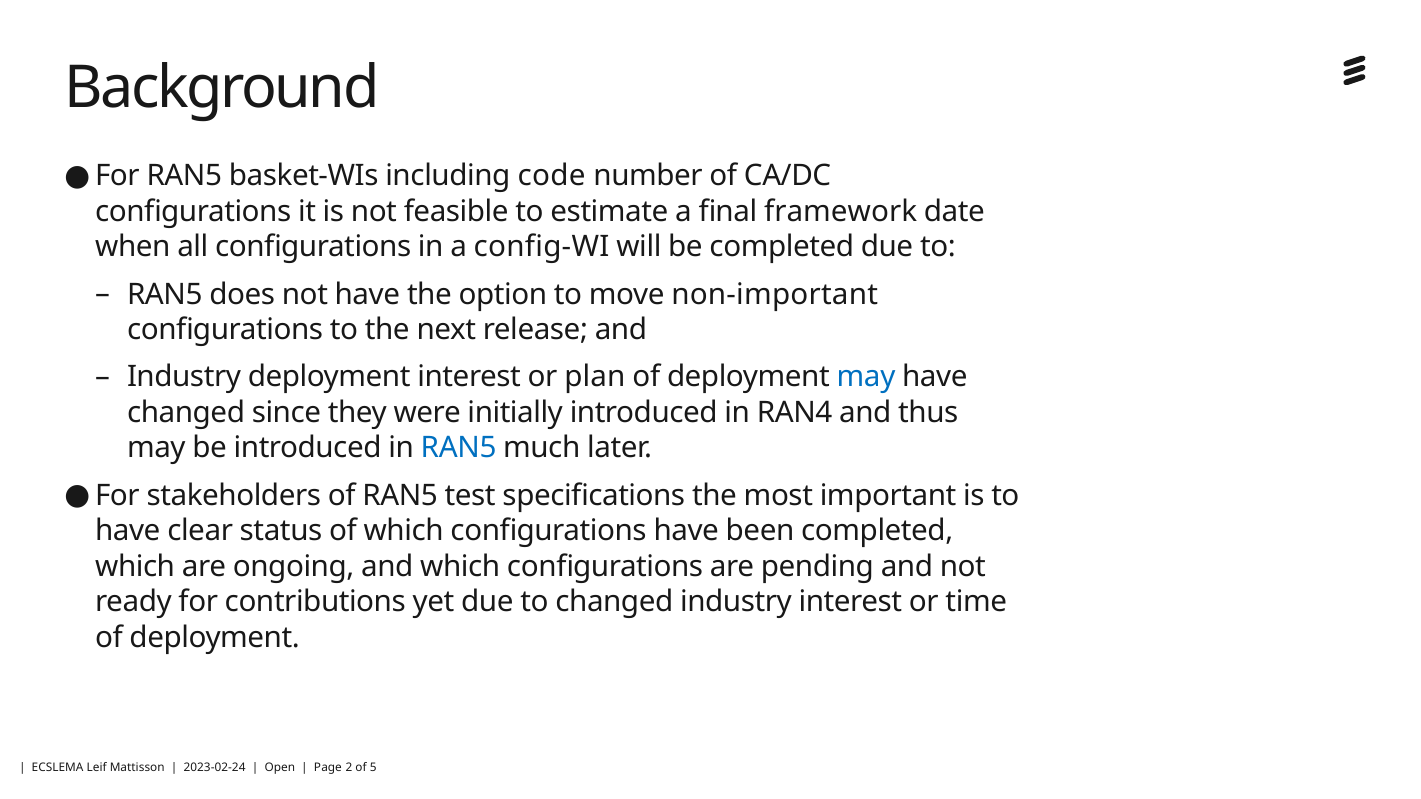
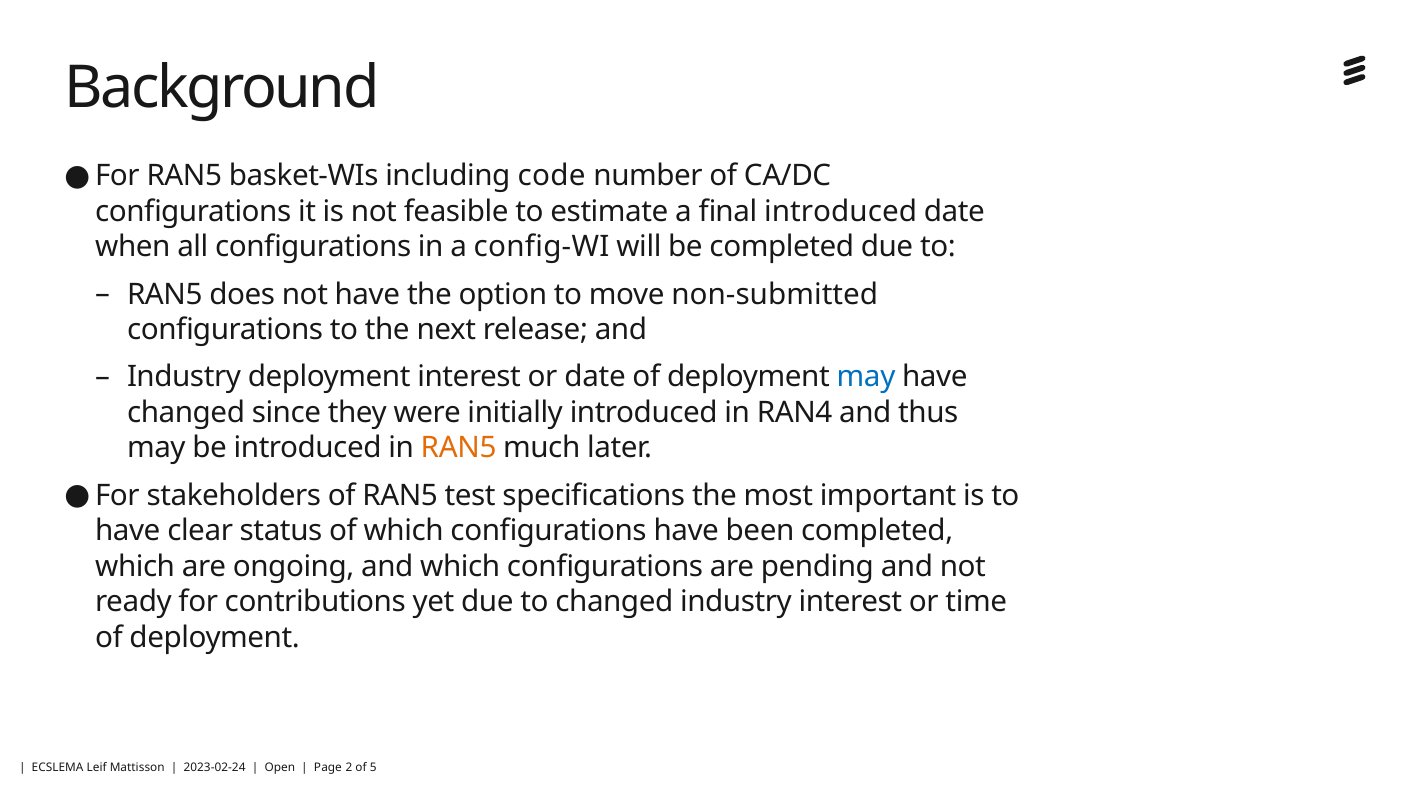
final framework: framework -> introduced
non-important: non-important -> non-submitted
or plan: plan -> date
RAN5 at (459, 448) colour: blue -> orange
